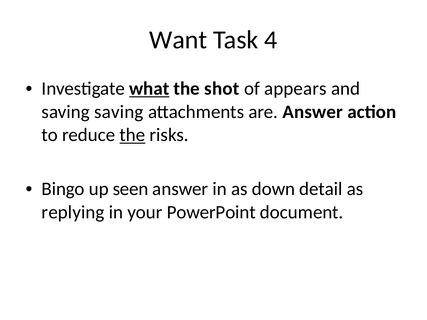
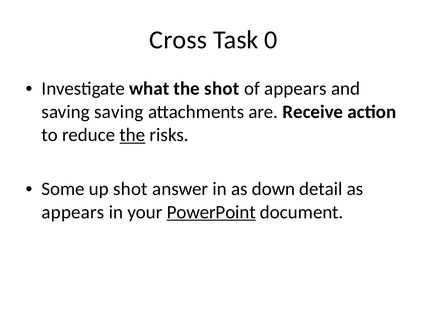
Want: Want -> Cross
4: 4 -> 0
what underline: present -> none
are Answer: Answer -> Receive
Bingo: Bingo -> Some
up seen: seen -> shot
replying at (73, 212): replying -> appears
PowerPoint underline: none -> present
